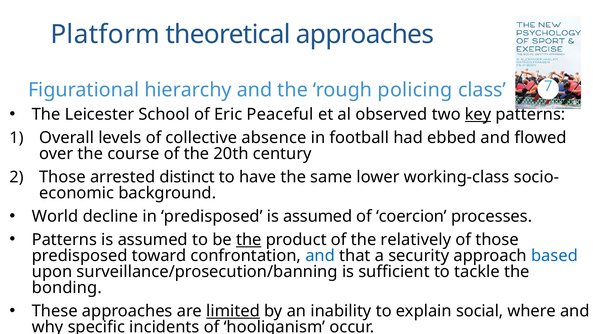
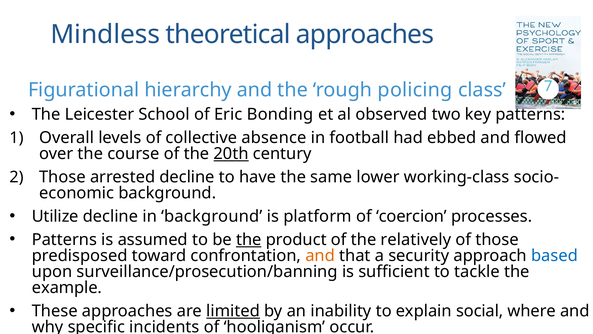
Platform: Platform -> Mindless
Peaceful: Peaceful -> Bonding
key underline: present -> none
20th underline: none -> present
arrested distinct: distinct -> decline
World: World -> Utilize
in predisposed: predisposed -> background
assumed at (318, 216): assumed -> platform
and at (320, 255) colour: blue -> orange
bonding: bonding -> example
